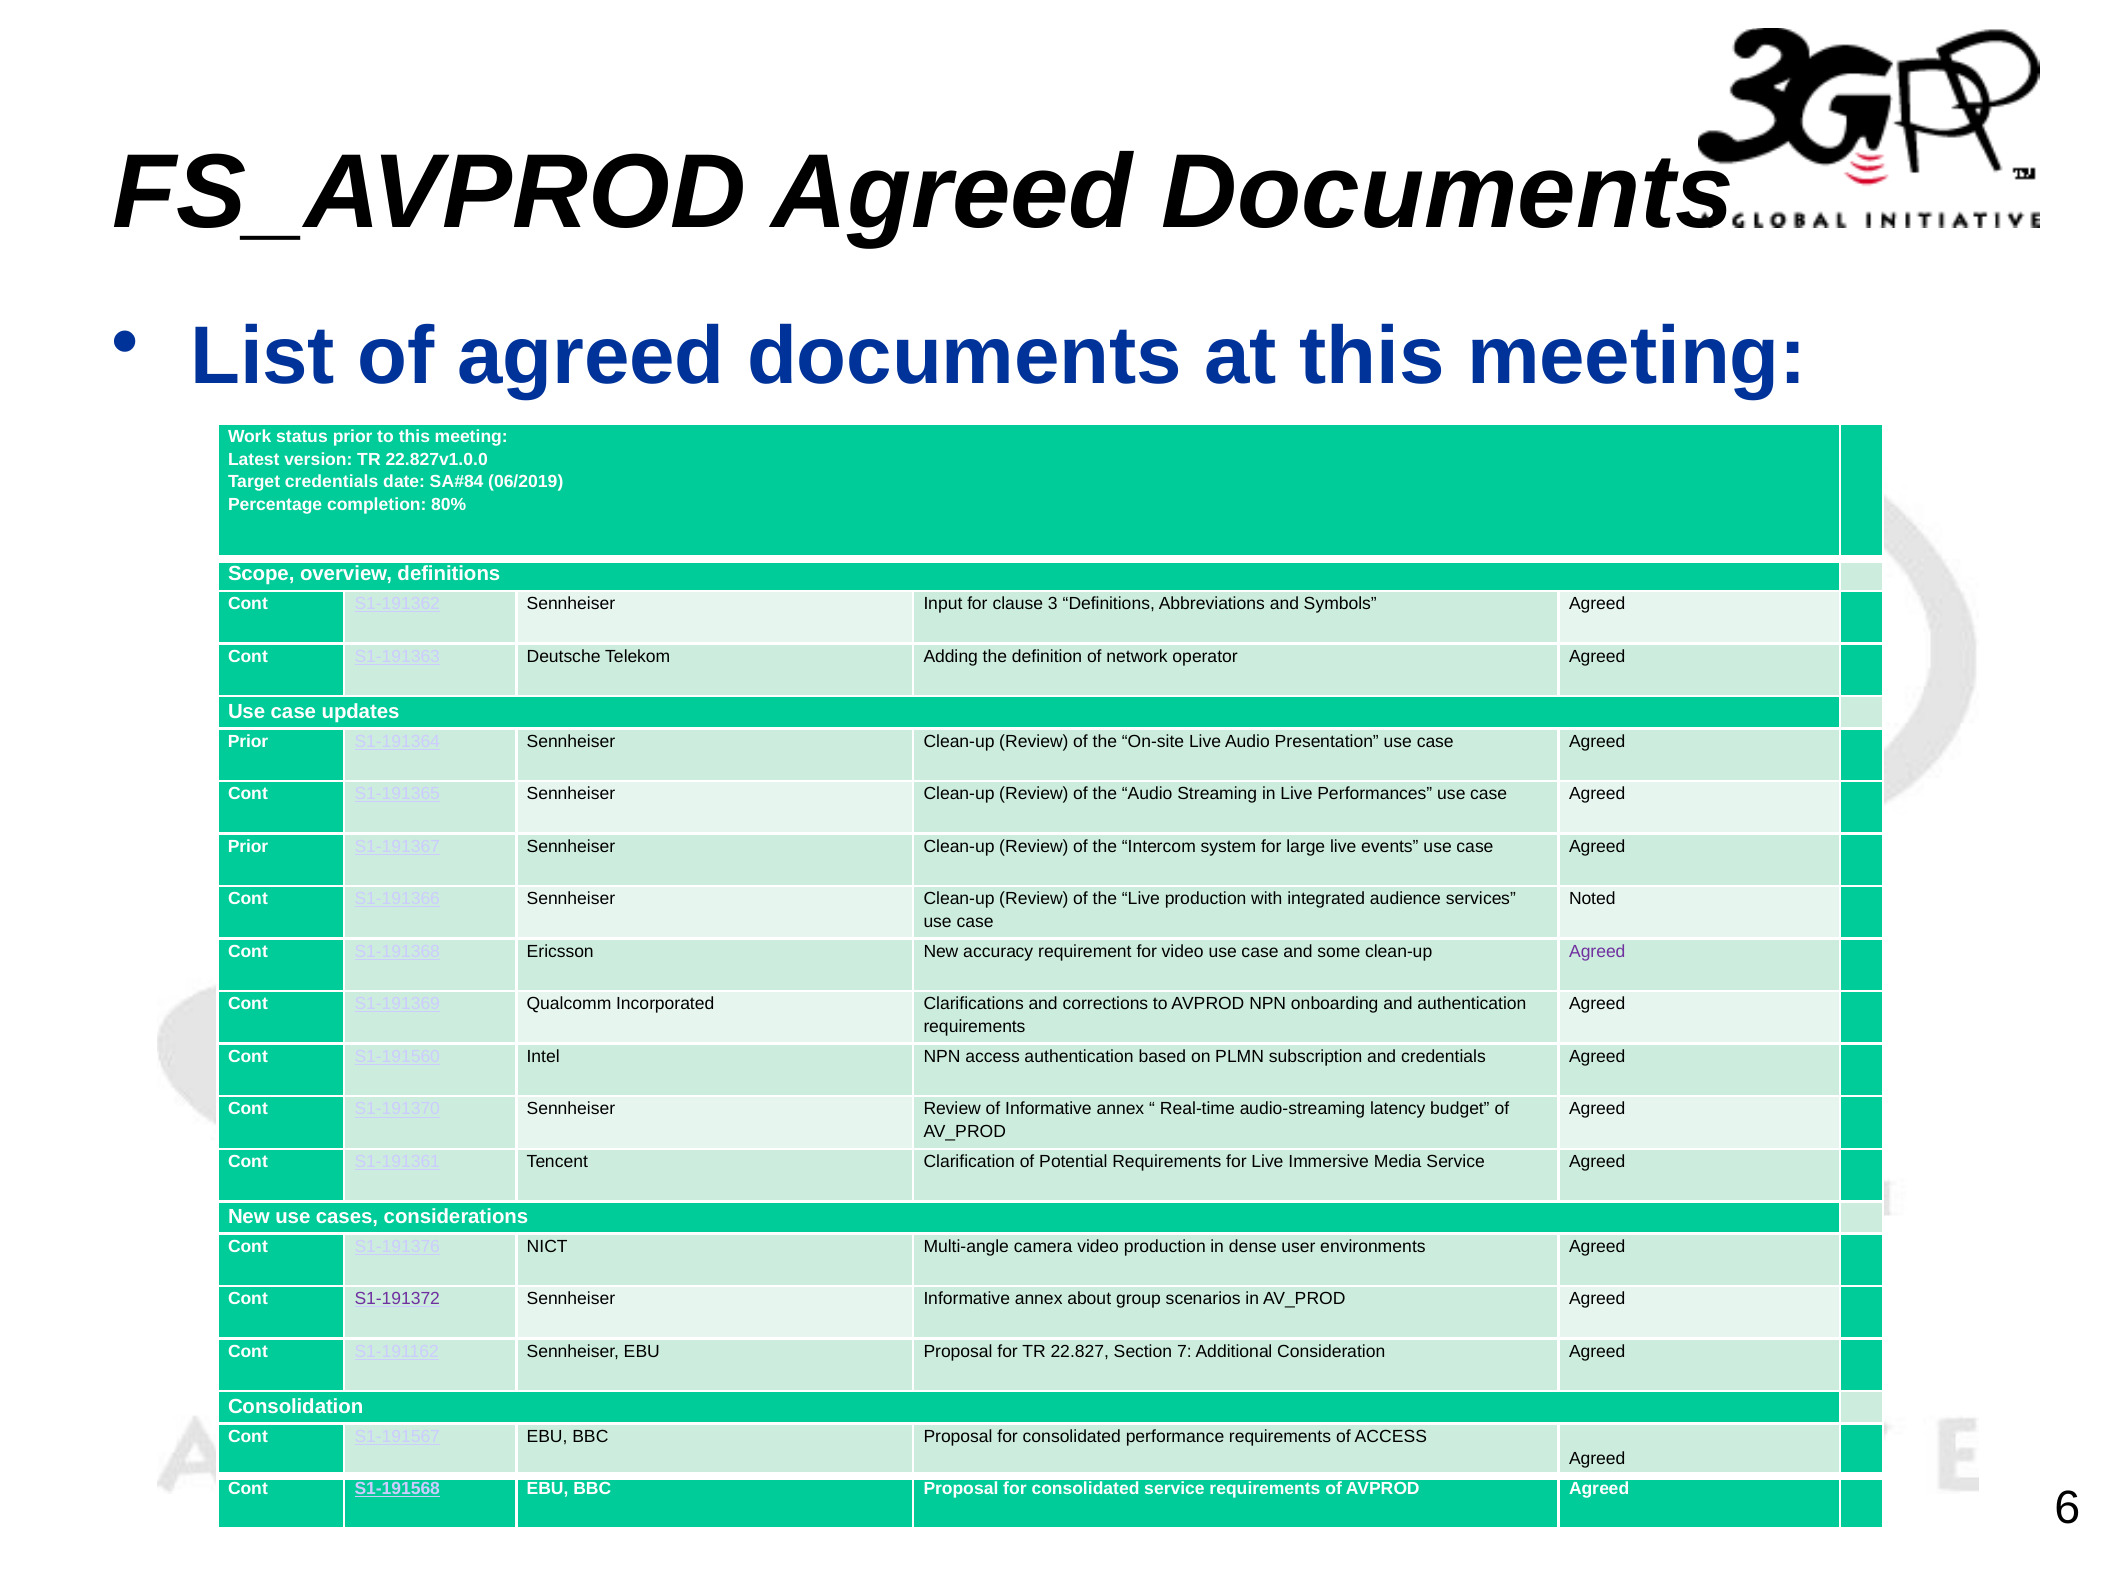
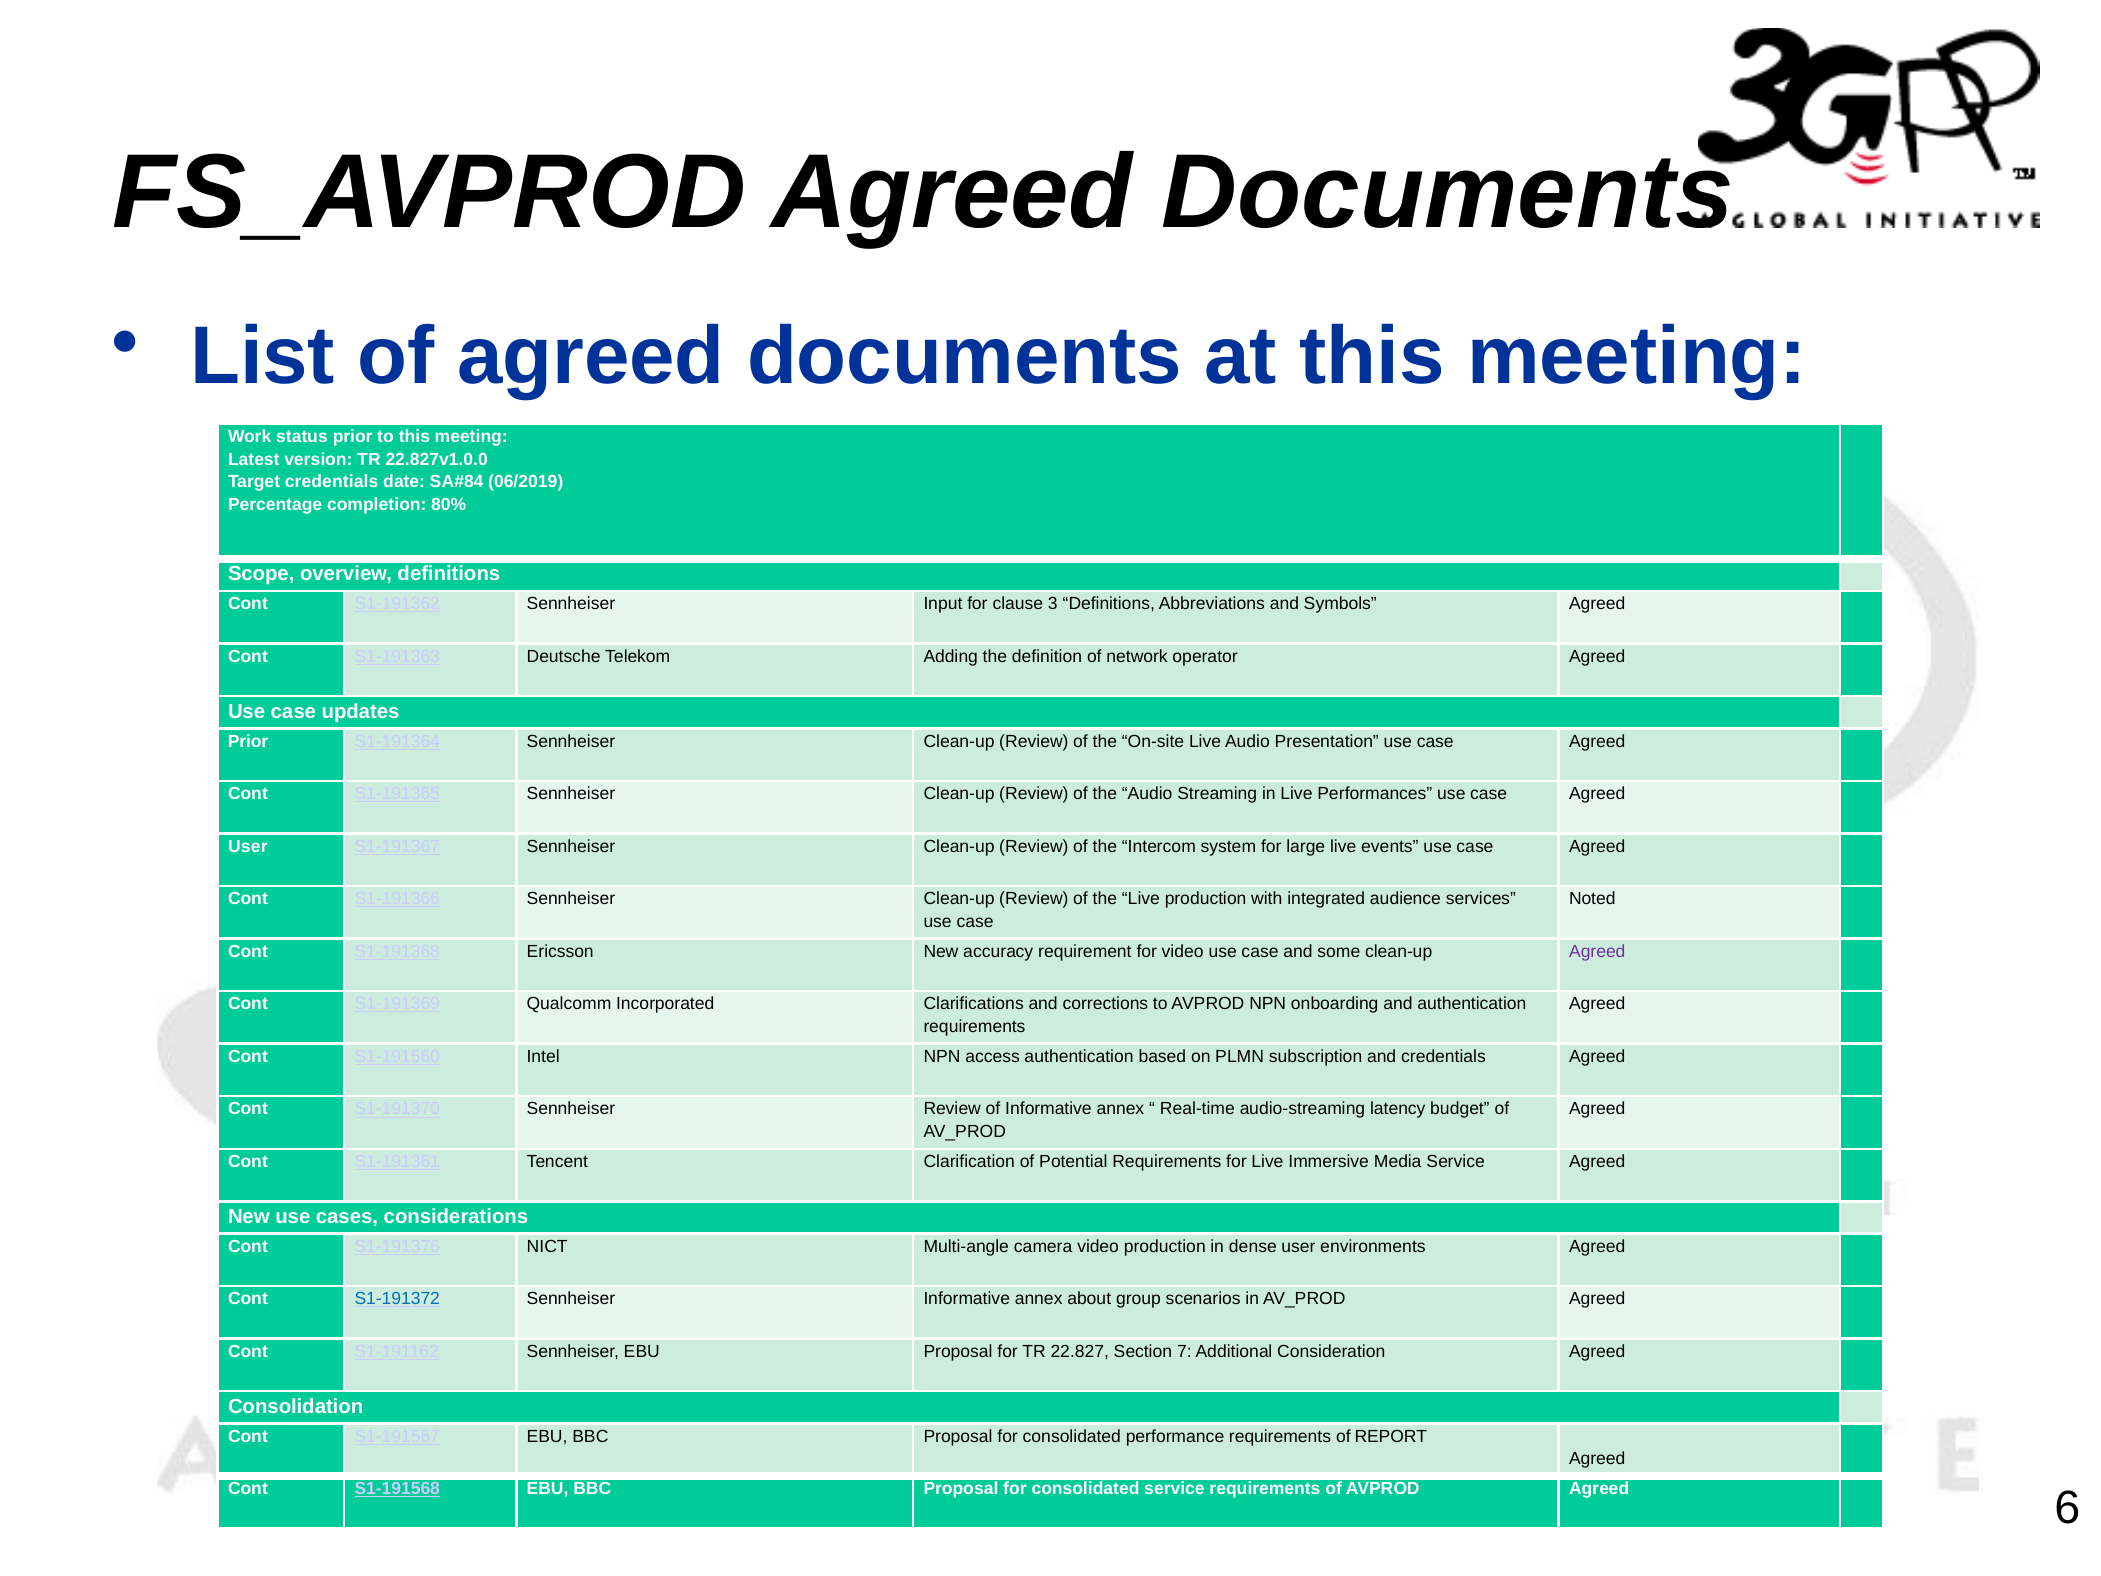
Prior at (248, 846): Prior -> User
S1-191372 colour: purple -> blue
of ACCESS: ACCESS -> REPORT
